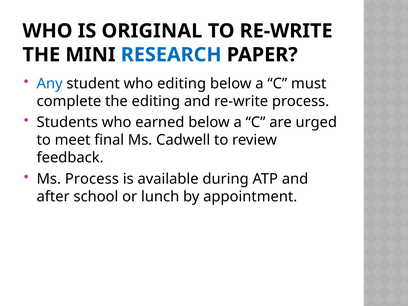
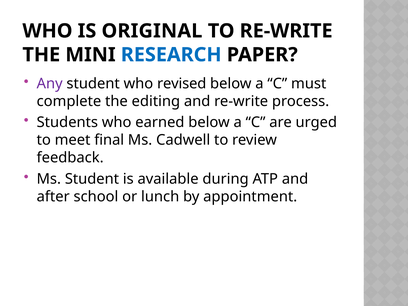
Any colour: blue -> purple
who editing: editing -> revised
Ms Process: Process -> Student
